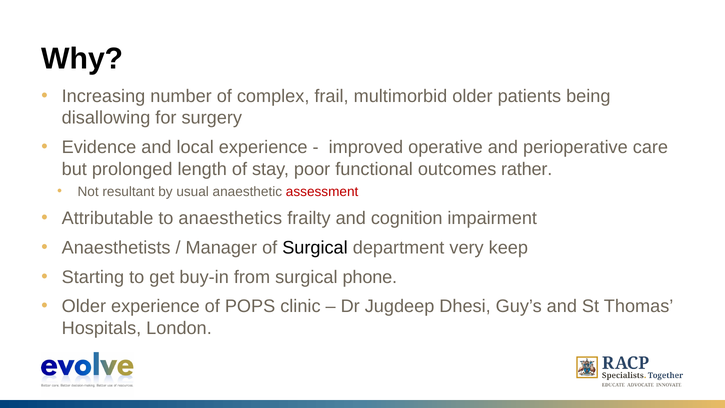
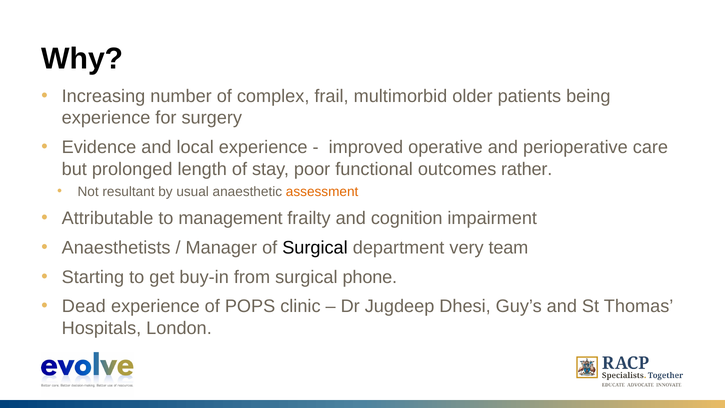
disallowing at (106, 118): disallowing -> experience
assessment colour: red -> orange
anaesthetics: anaesthetics -> management
keep: keep -> team
Older at (84, 306): Older -> Dead
